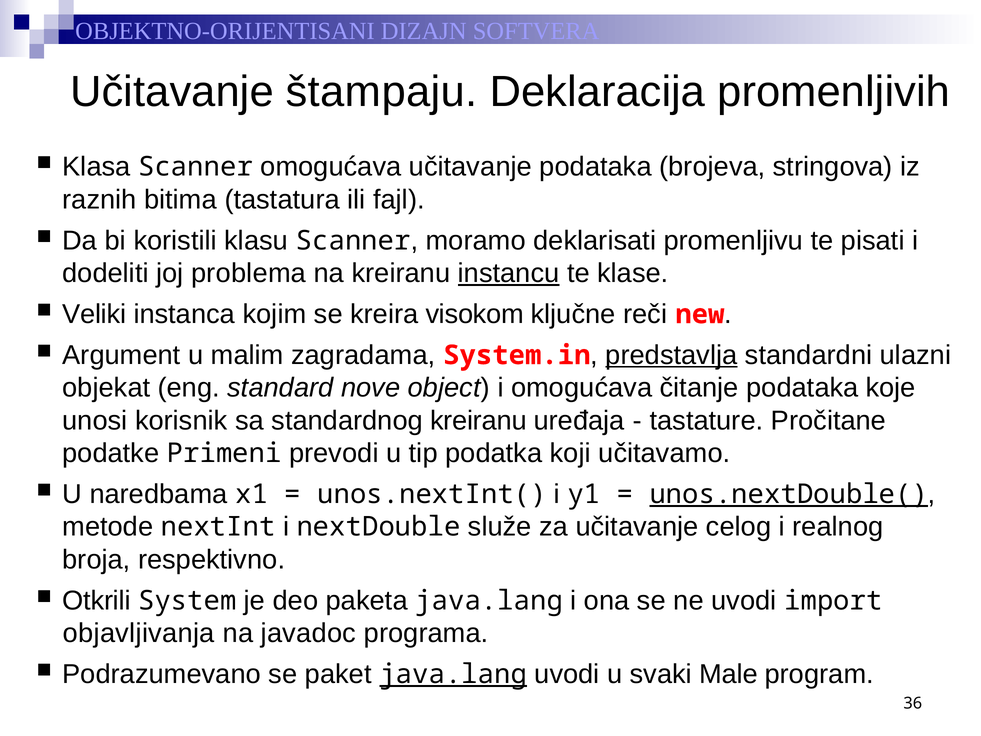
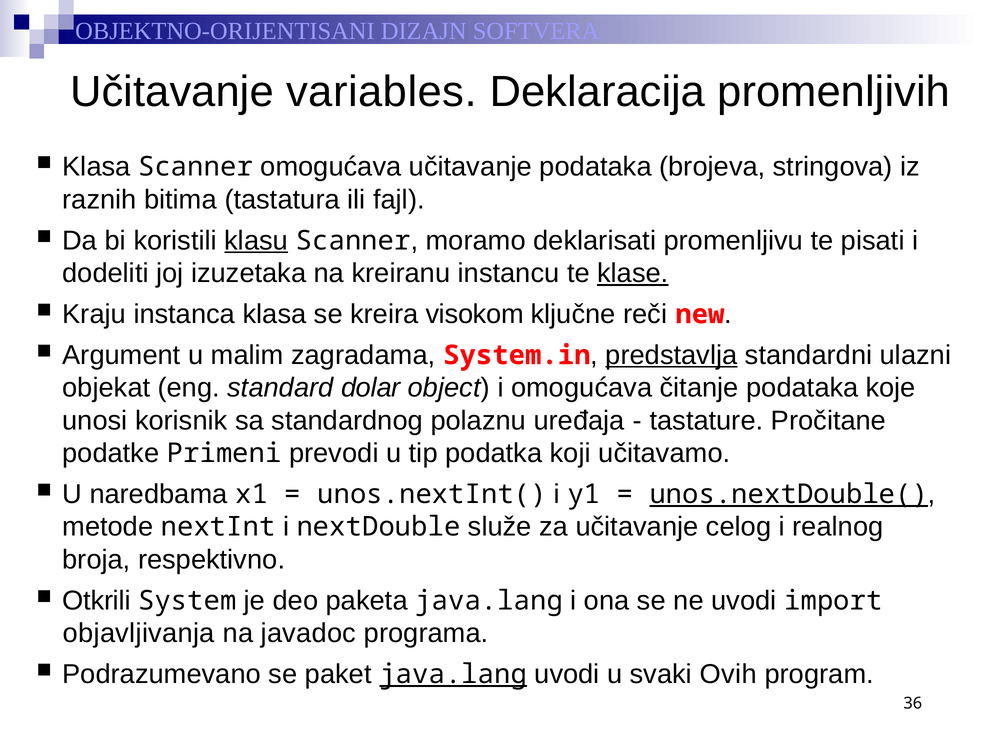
štampaju: štampaju -> variables
klasu underline: none -> present
problema: problema -> izuzetaka
instancu underline: present -> none
klase underline: none -> present
Veliki: Veliki -> Kraju
instanca kojim: kojim -> klasa
nove: nove -> dolar
standardnog kreiranu: kreiranu -> polaznu
Male: Male -> Ovih
